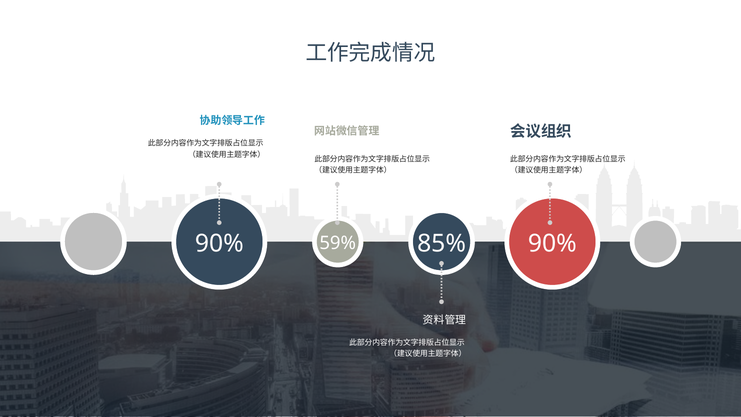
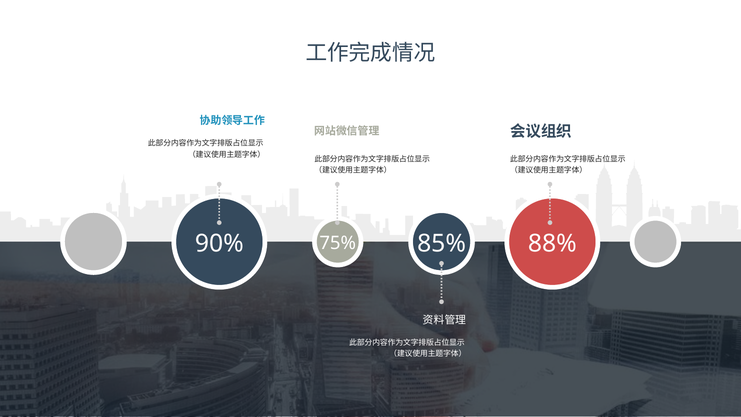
59%: 59% -> 75%
85% 90%: 90% -> 88%
